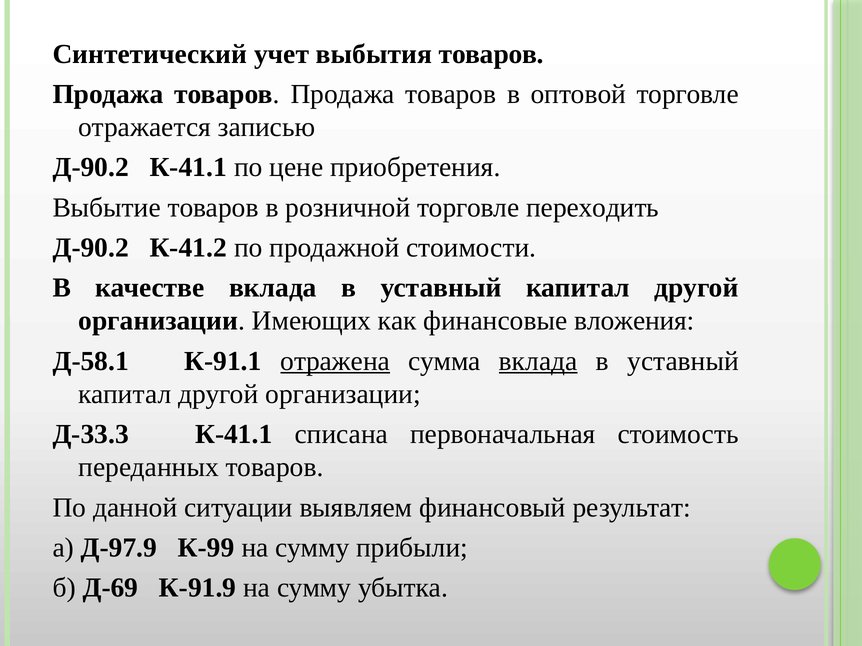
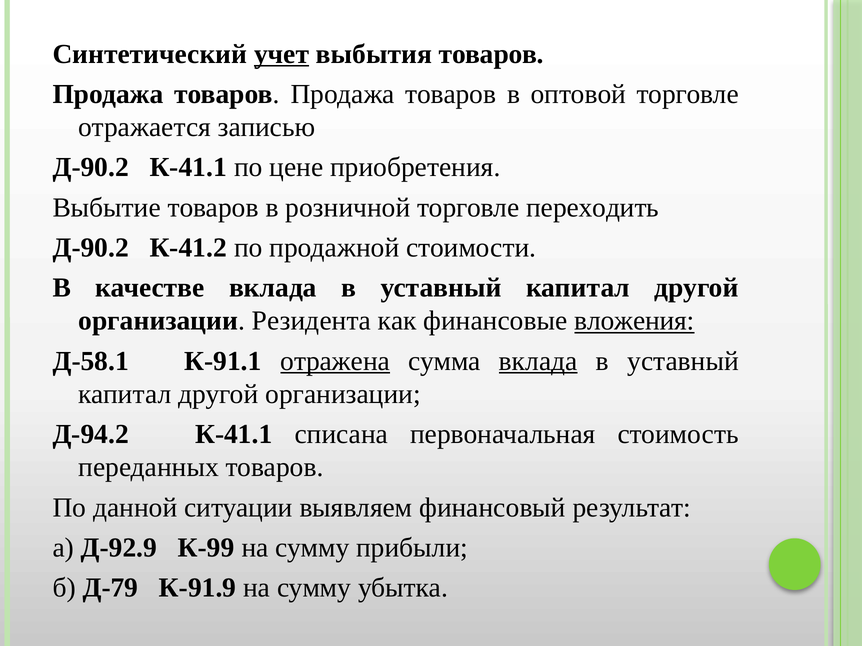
учет underline: none -> present
Имеющих: Имеющих -> Резидента
вложения underline: none -> present
Д-33.3: Д-33.3 -> Д-94.2
Д-97.9: Д-97.9 -> Д-92.9
Д-69: Д-69 -> Д-79
